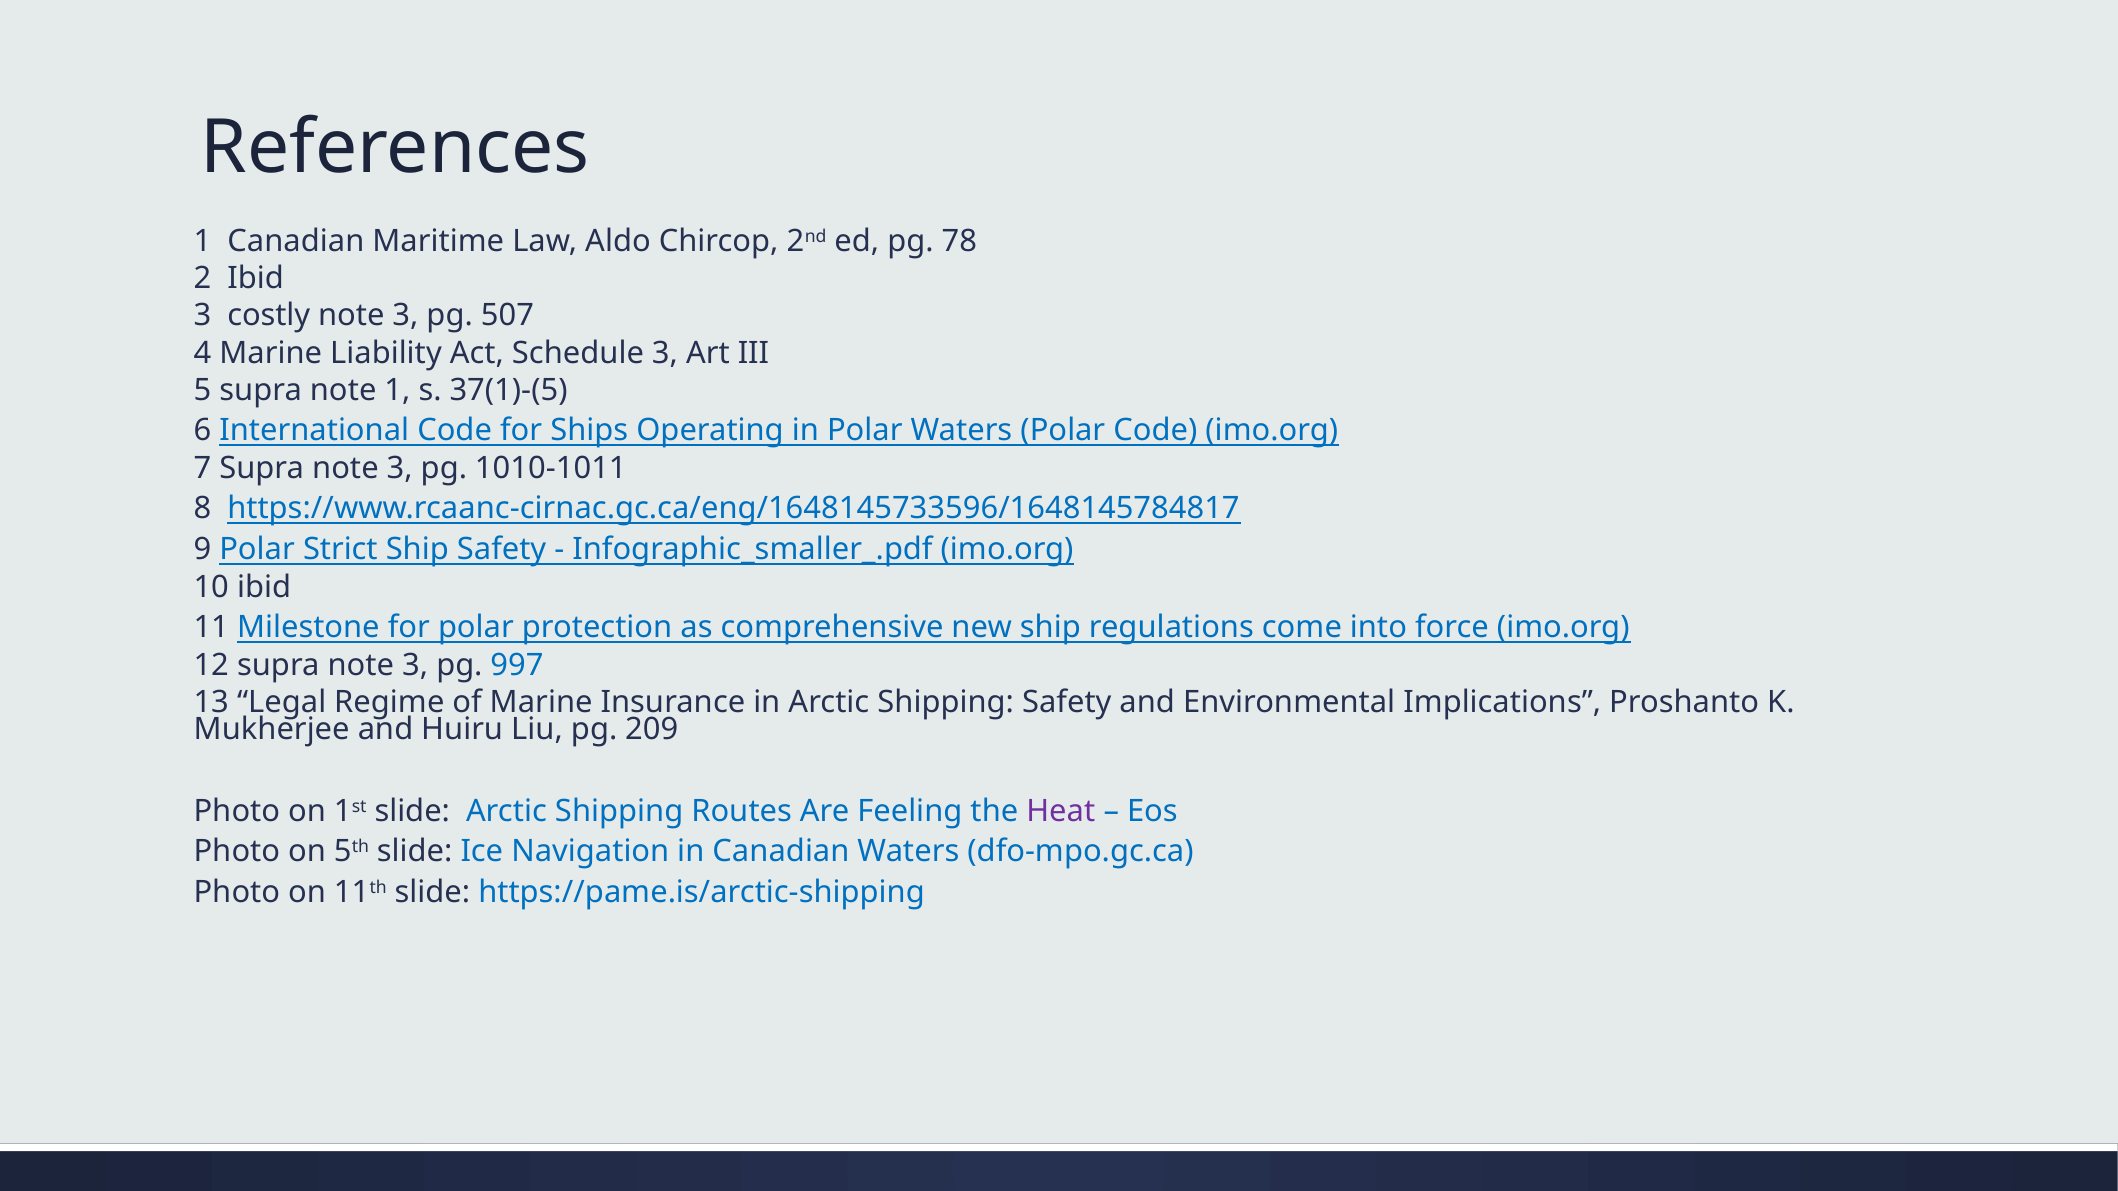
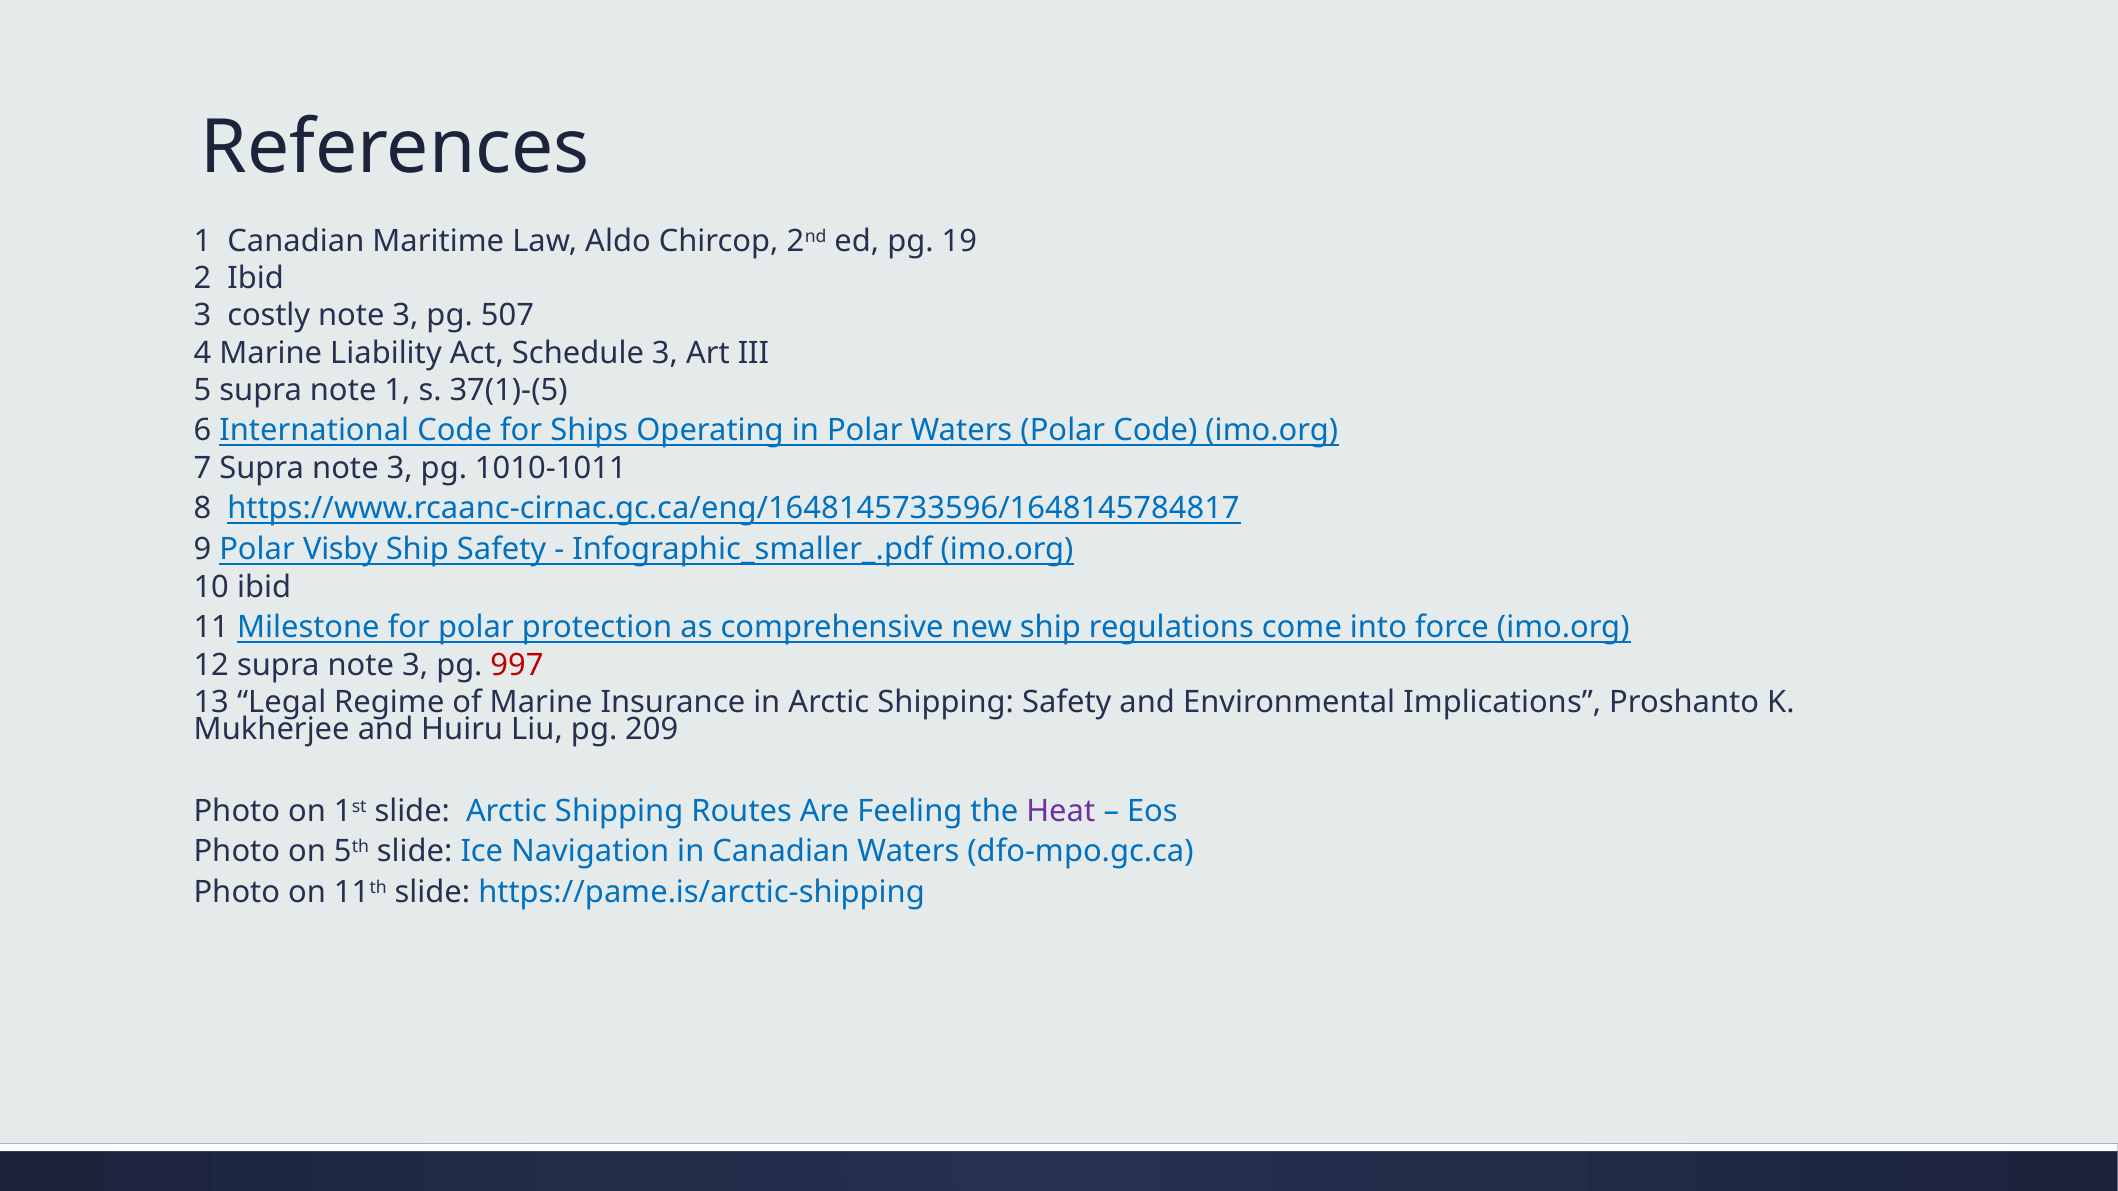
78: 78 -> 19
Strict: Strict -> Visby
997 colour: blue -> red
